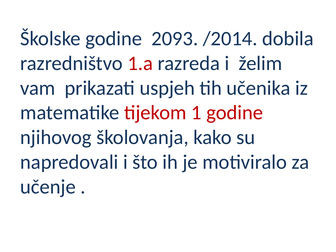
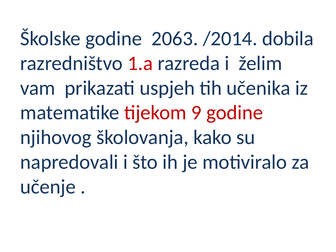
2093: 2093 -> 2063
1: 1 -> 9
